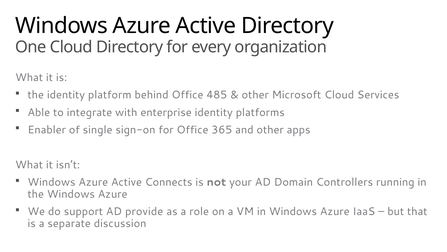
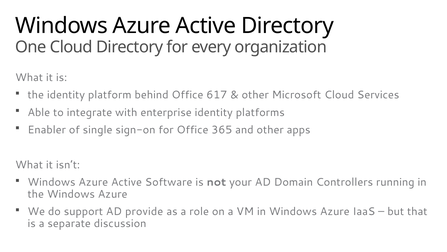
485: 485 -> 617
Connects: Connects -> Software
